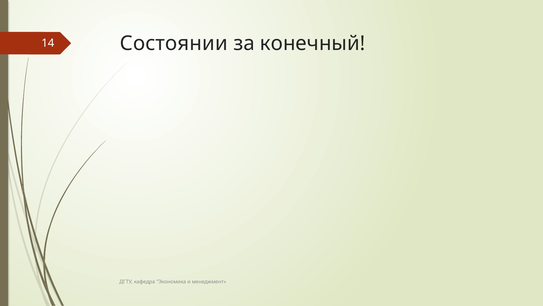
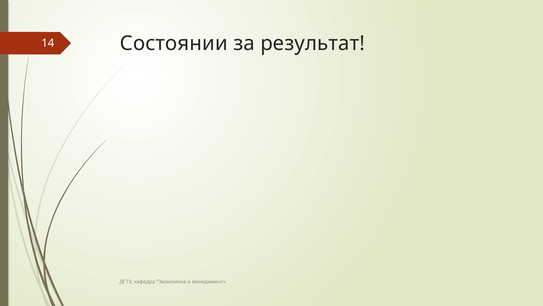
конечный: конечный -> результат
